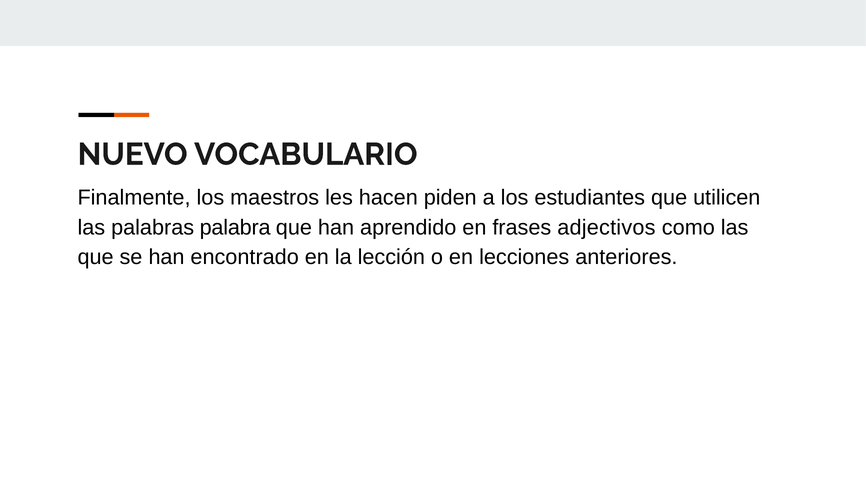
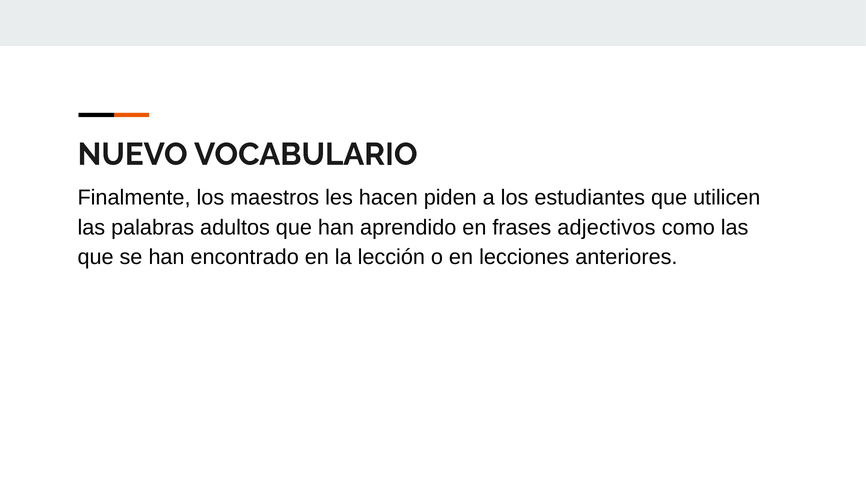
palabra: palabra -> adultos
